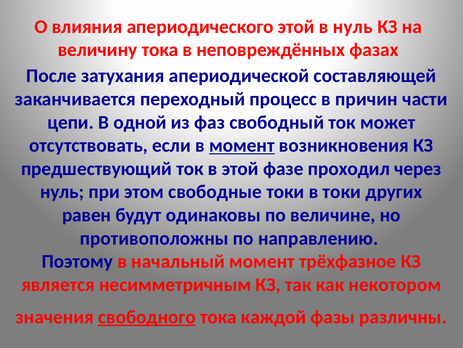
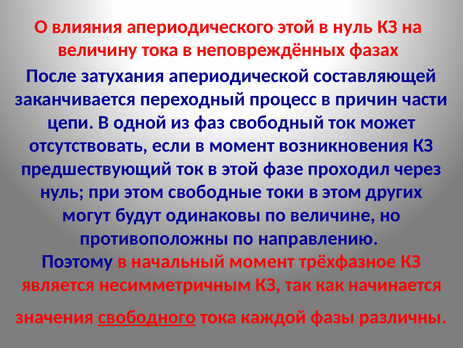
момент at (242, 145) underline: present -> none
в токи: токи -> этом
равен: равен -> могут
некотором: некотором -> начинается
